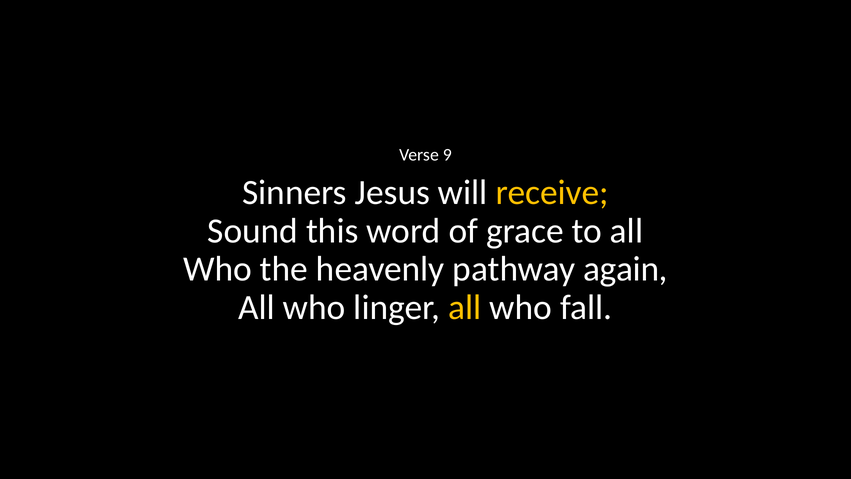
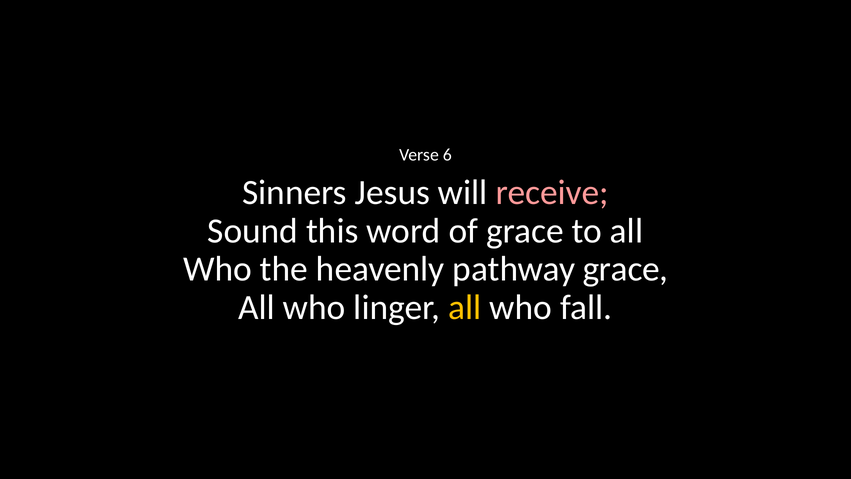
9: 9 -> 6
receive colour: yellow -> pink
pathway again: again -> grace
